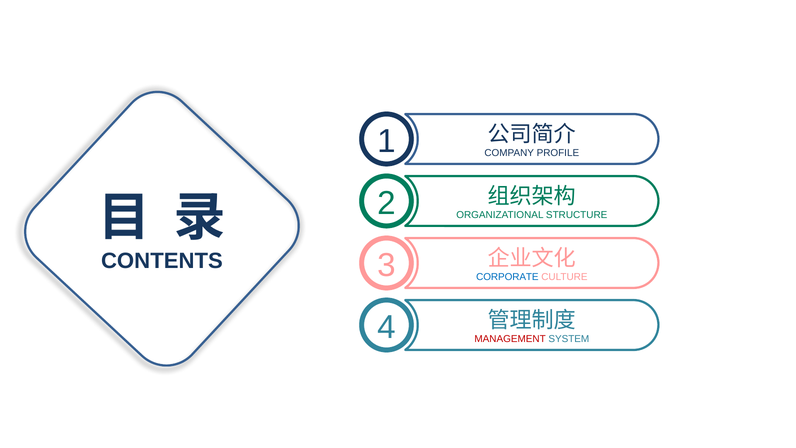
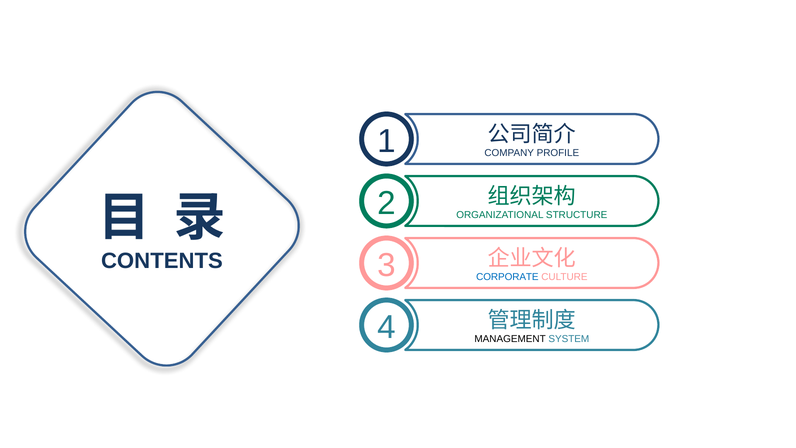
MANAGEMENT colour: red -> black
